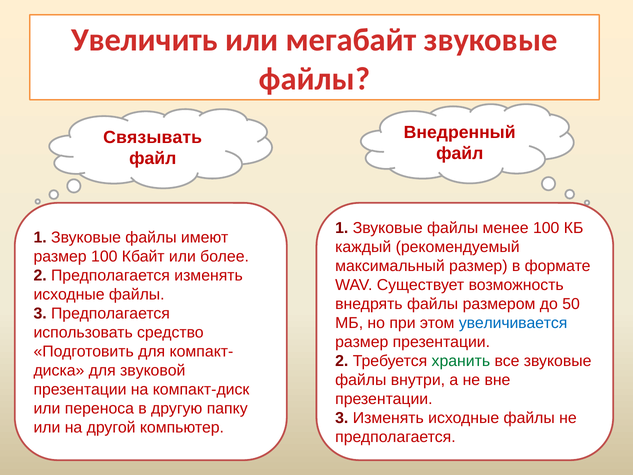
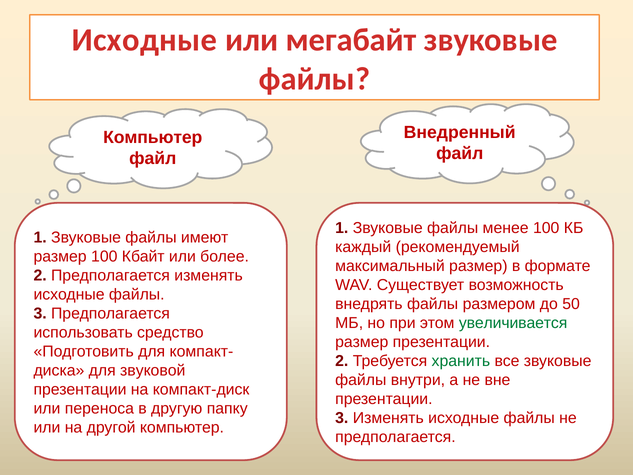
Увеличить at (145, 40): Увеличить -> Исходные
Связывать at (153, 137): Связывать -> Компьютер
увеличивается colour: blue -> green
